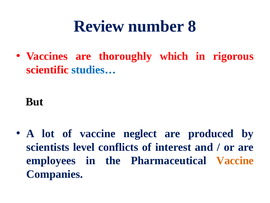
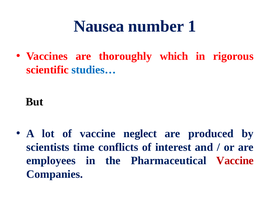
Review: Review -> Nausea
8: 8 -> 1
level: level -> time
Vaccine at (235, 160) colour: orange -> red
